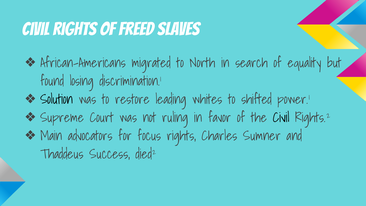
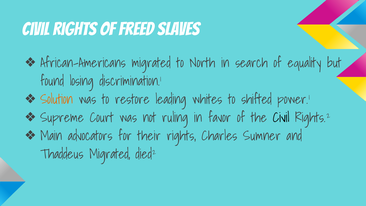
Solution colour: black -> orange
focus: focus -> their
Thaddeus Success: Success -> Migrated
